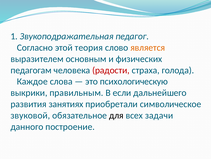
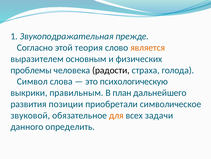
педагог: педагог -> прежде
педагогам: педагогам -> проблемы
радости colour: red -> black
Каждое: Каждое -> Символ
если: если -> план
занятиях: занятиях -> позиции
для colour: black -> orange
построение: построение -> определить
